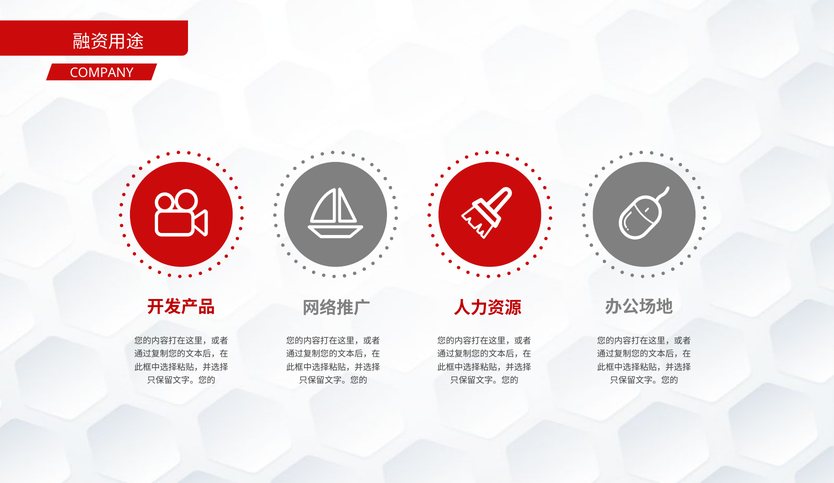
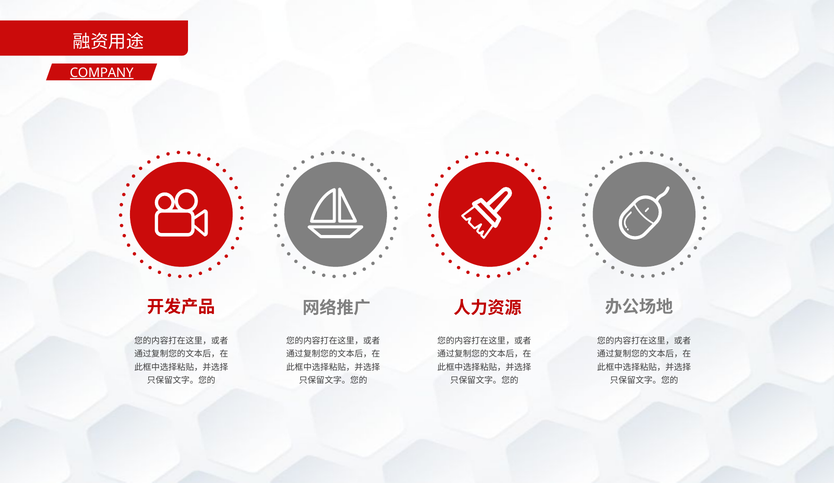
COMPANY underline: none -> present
